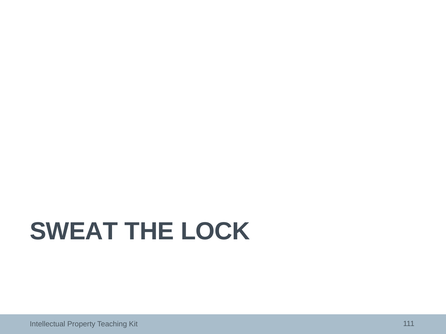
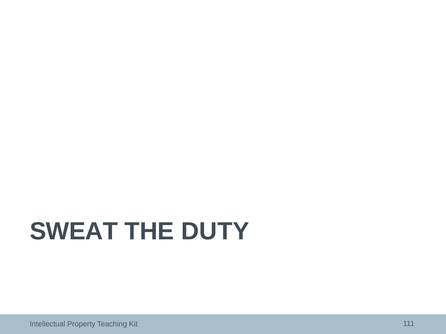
LOCK: LOCK -> DUTY
